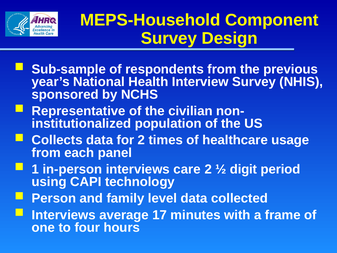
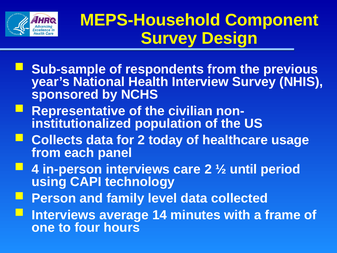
times: times -> today
1: 1 -> 4
digit: digit -> until
17: 17 -> 14
